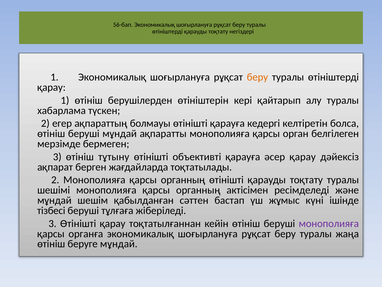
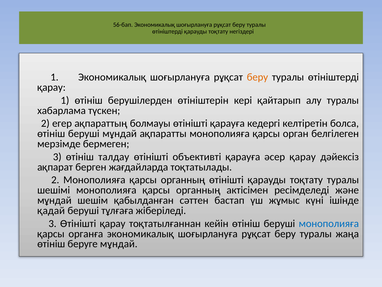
тұтыну: тұтыну -> талдау
тізбесі: тізбесі -> қадай
монополияға at (329, 223) colour: purple -> blue
